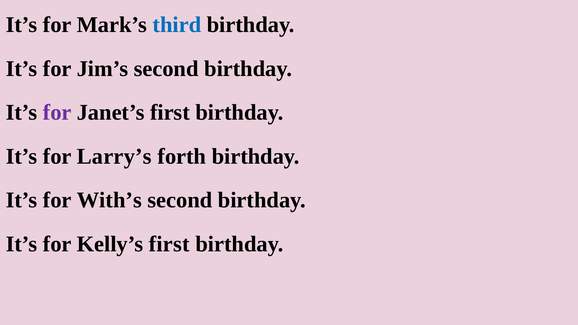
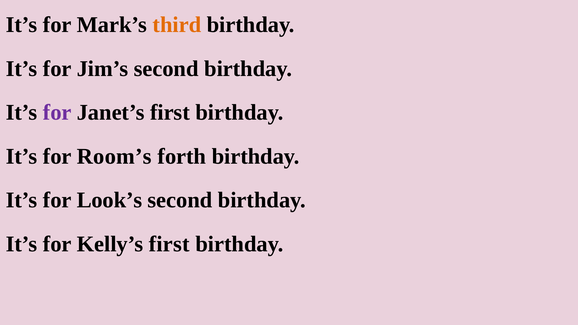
third colour: blue -> orange
Larry’s: Larry’s -> Room’s
With’s: With’s -> Look’s
